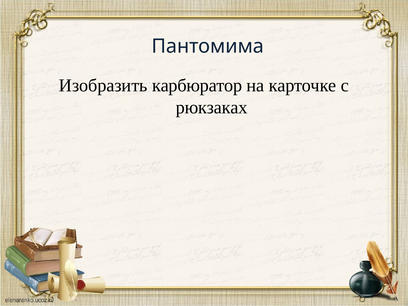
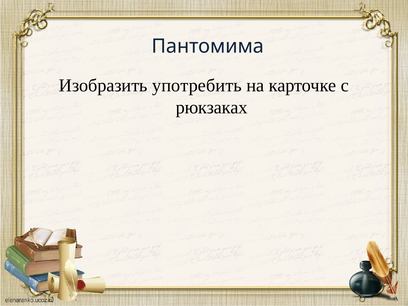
карбюратор: карбюратор -> употребить
